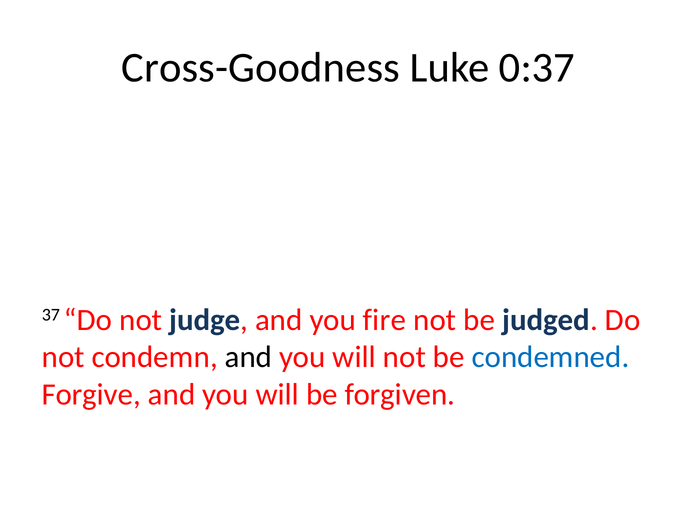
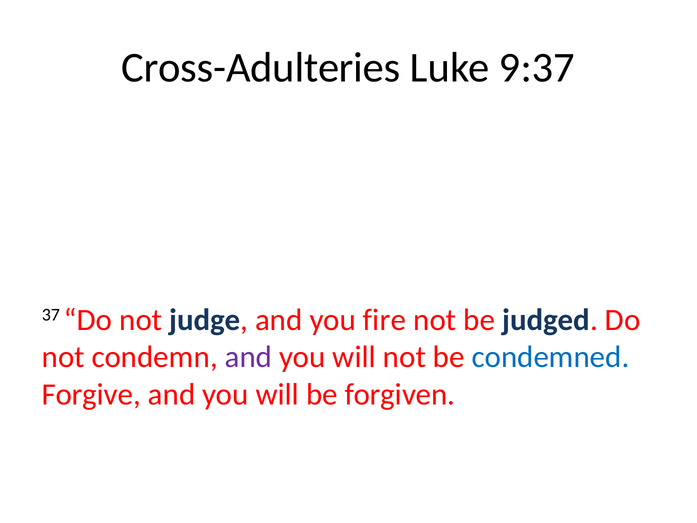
Cross-Goodness: Cross-Goodness -> Cross-Adulteries
0:37: 0:37 -> 9:37
and at (248, 357) colour: black -> purple
